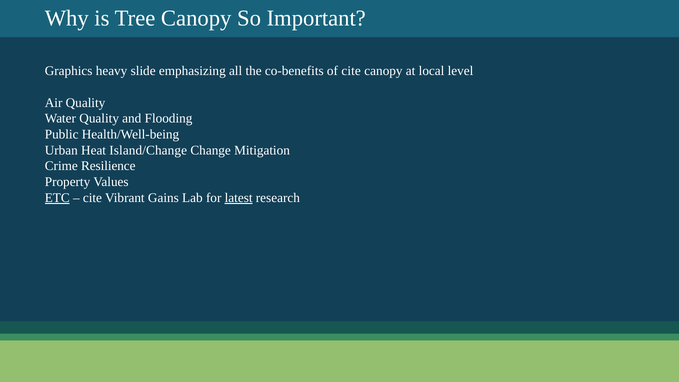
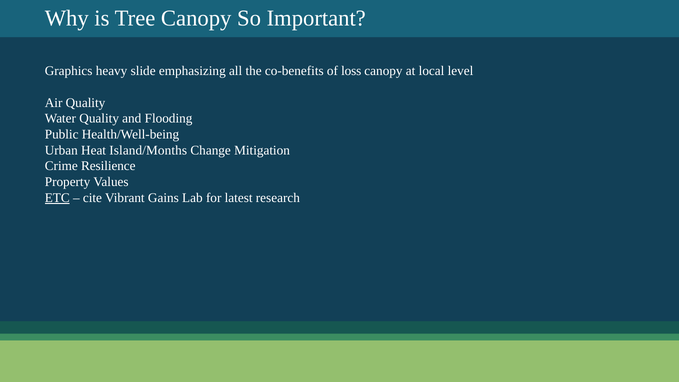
of cite: cite -> loss
Island/Change: Island/Change -> Island/Months
latest underline: present -> none
